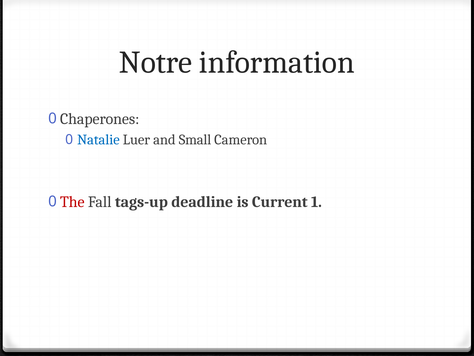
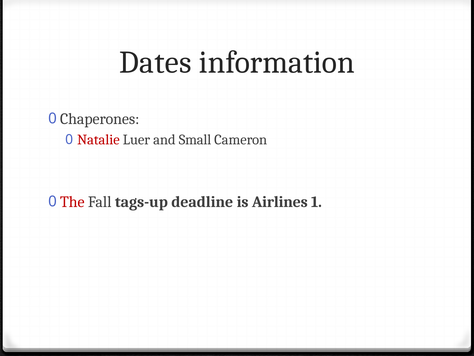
Notre: Notre -> Dates
Natalie colour: blue -> red
Current: Current -> Airlines
